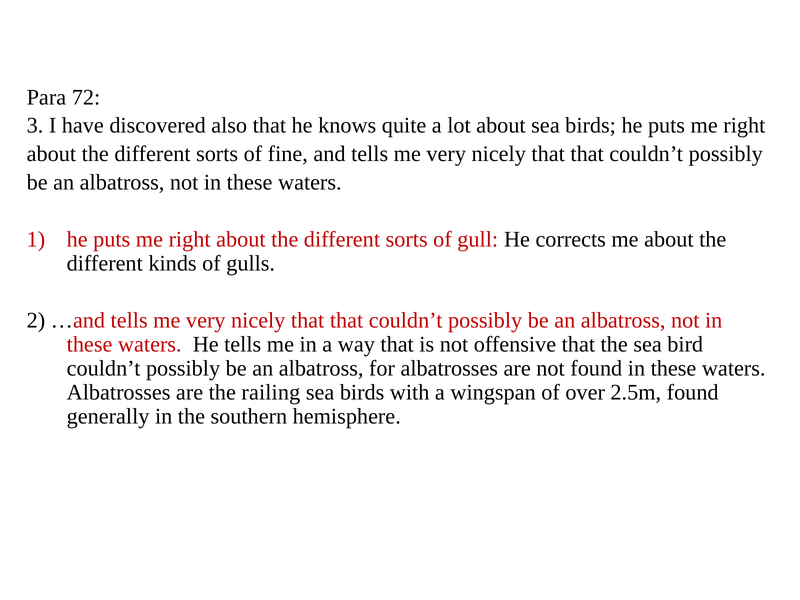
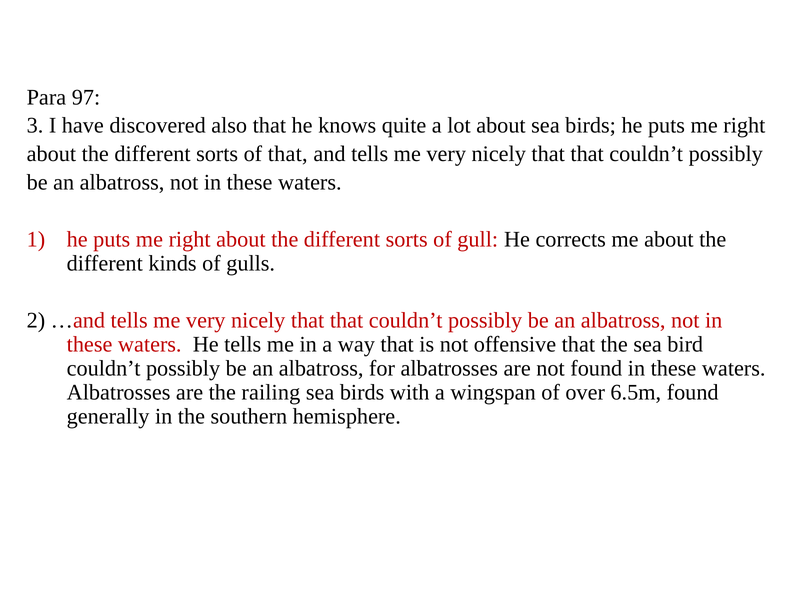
72: 72 -> 97
of fine: fine -> that
2.5m: 2.5m -> 6.5m
